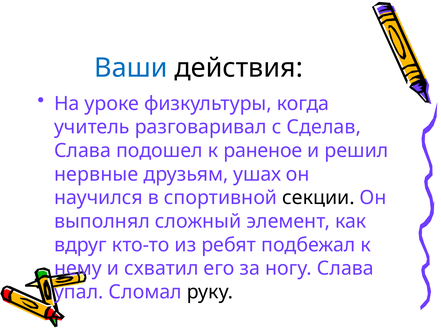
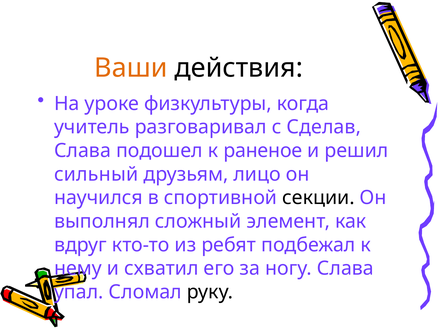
Ваши colour: blue -> orange
нервные: нервные -> сильный
ушах: ушах -> лицо
